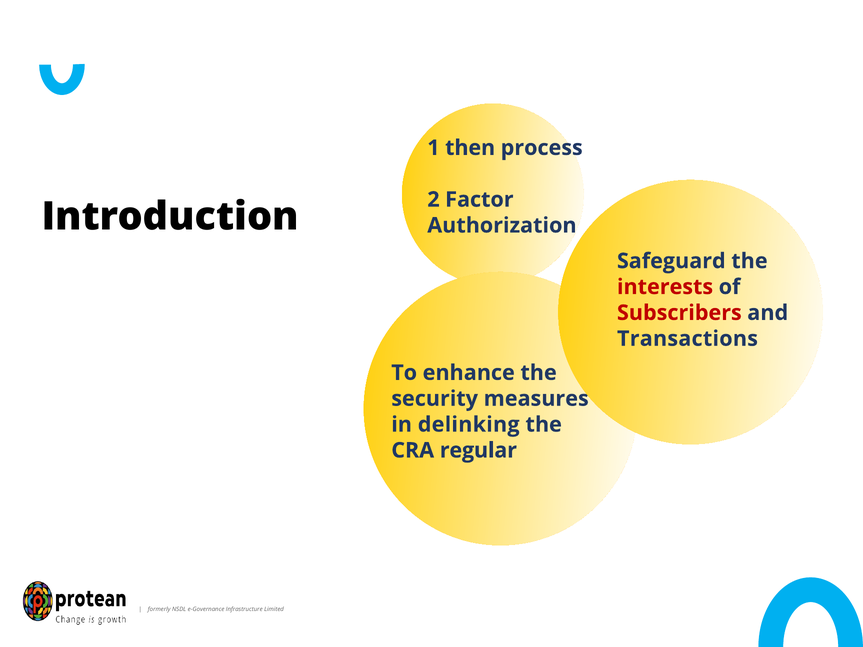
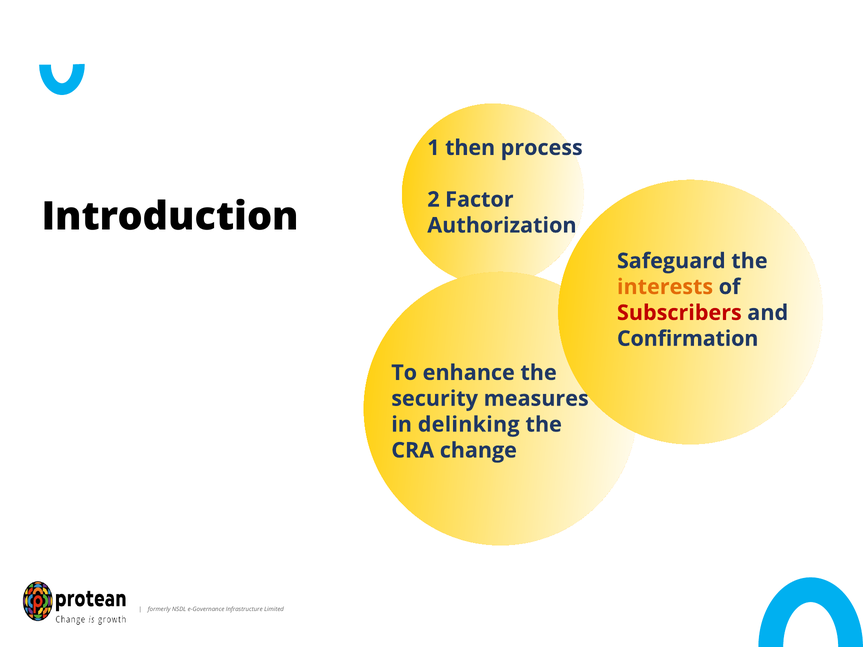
interests colour: red -> orange
Transactions: Transactions -> Confirmation
regular: regular -> change
